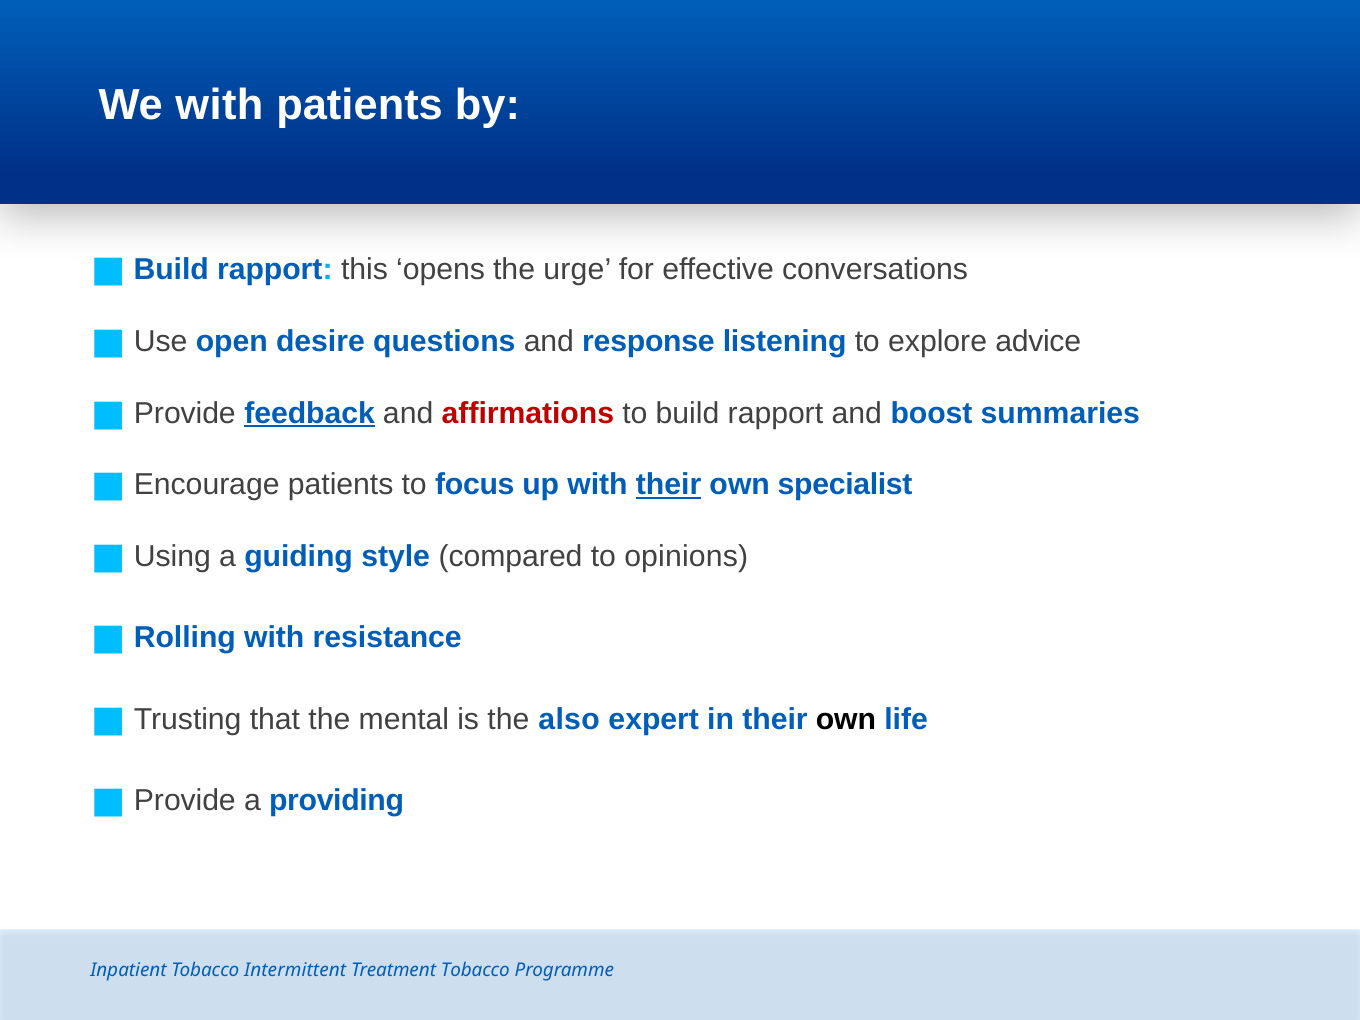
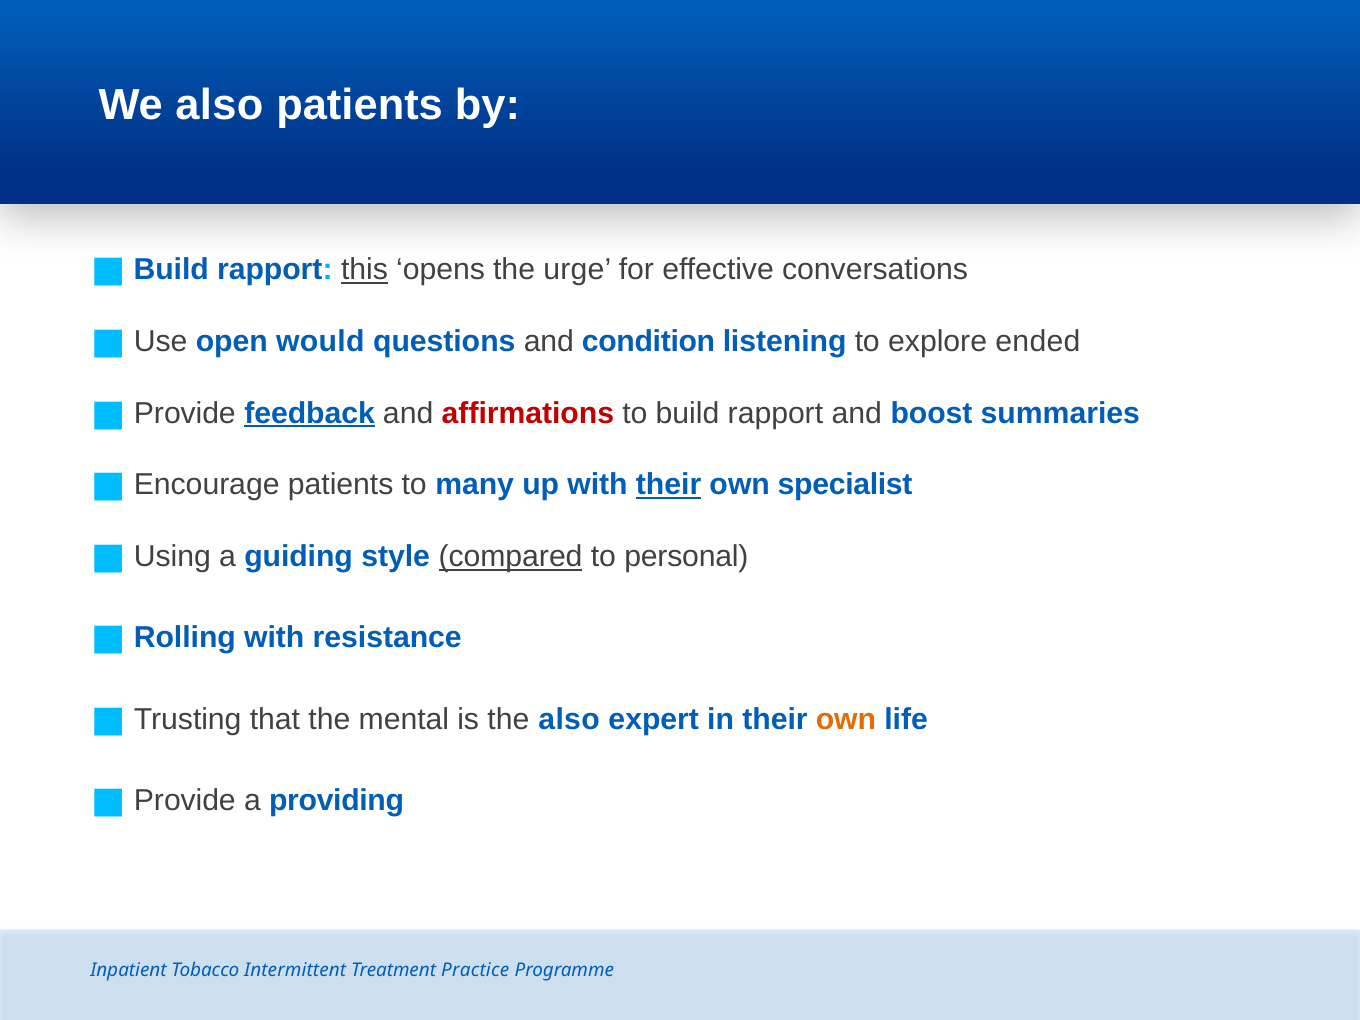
We with: with -> also
this underline: none -> present
desire: desire -> would
response: response -> condition
advice: advice -> ended
focus: focus -> many
compared underline: none -> present
opinions: opinions -> personal
own at (846, 719) colour: black -> orange
Treatment Tobacco: Tobacco -> Practice
